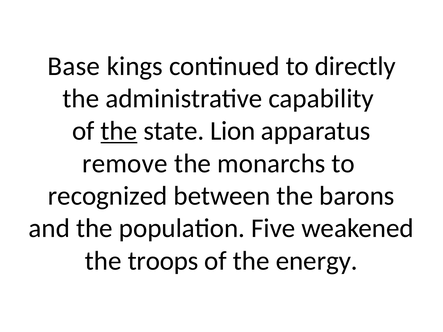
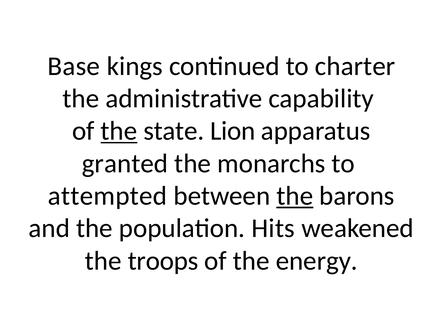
directly: directly -> charter
remove: remove -> granted
recognized: recognized -> attempted
the at (295, 196) underline: none -> present
Five: Five -> Hits
